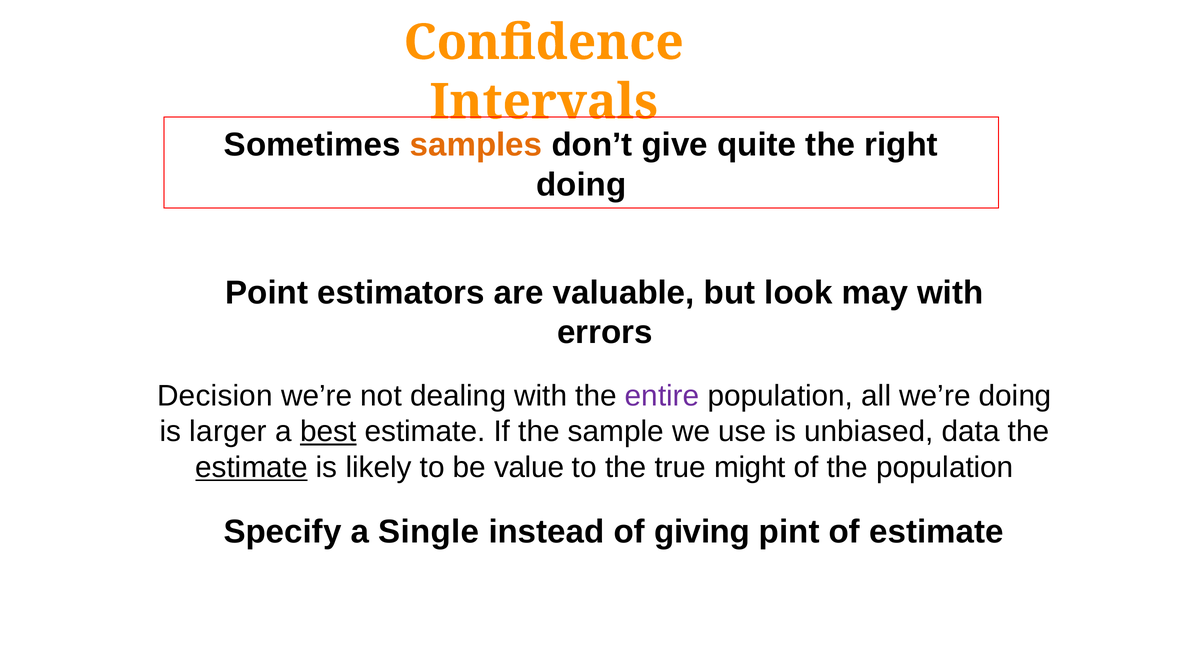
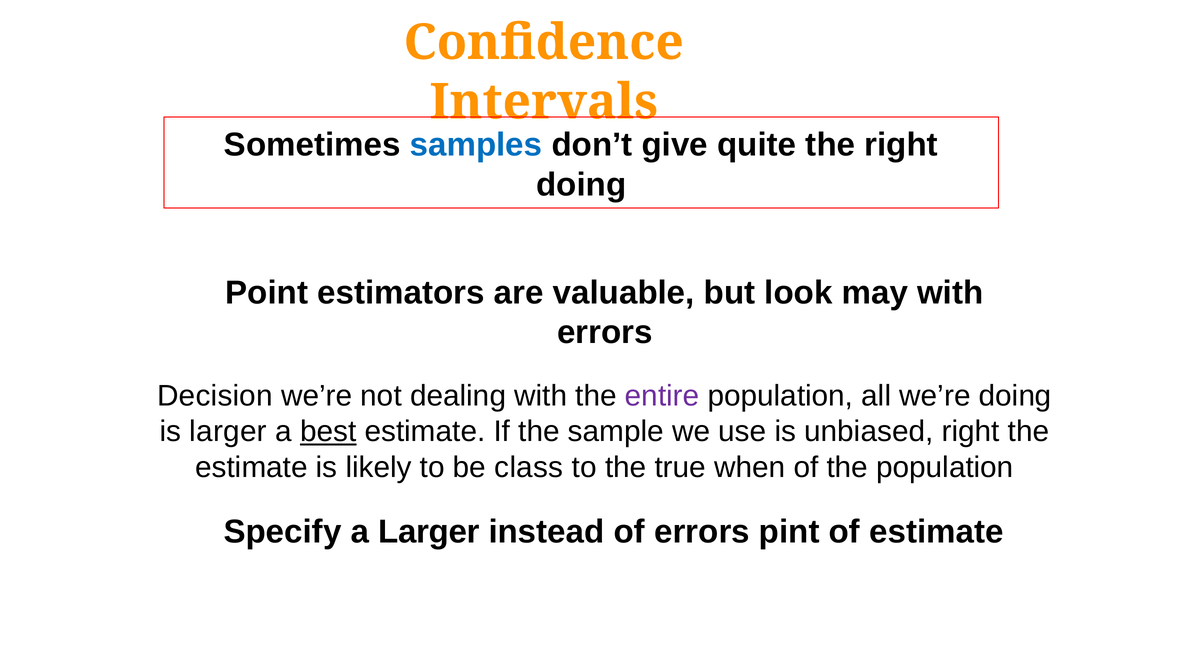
samples colour: orange -> blue
unbiased data: data -> right
estimate at (251, 467) underline: present -> none
value: value -> class
might: might -> when
a Single: Single -> Larger
of giving: giving -> errors
